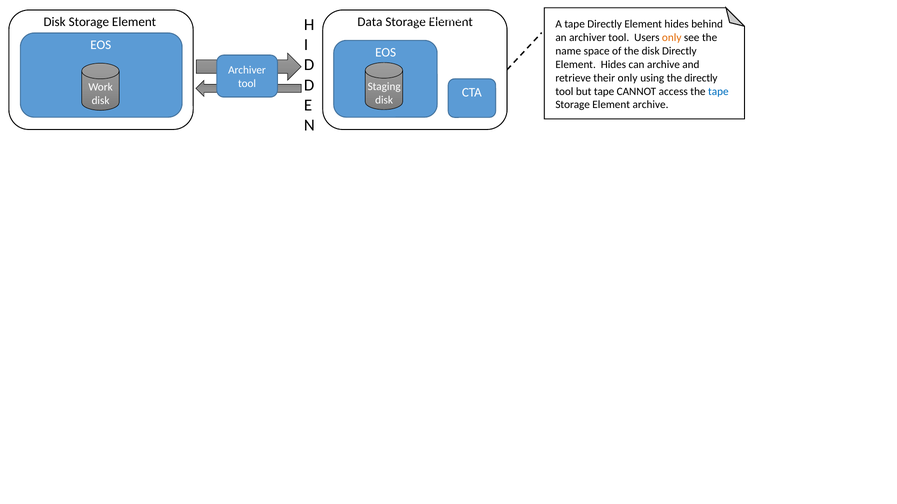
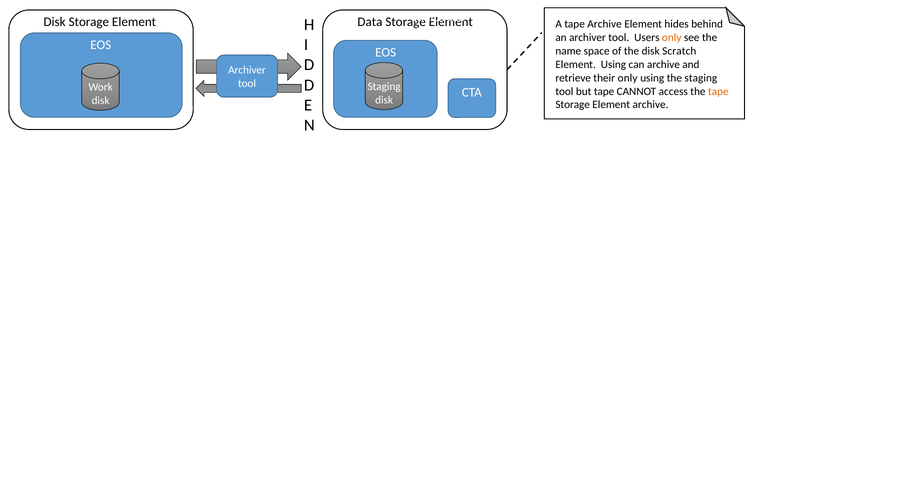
tape Directly: Directly -> Archive
disk Directly: Directly -> Scratch
Hides at (613, 65): Hides -> Using
the directly: directly -> staging
tape at (718, 91) colour: blue -> orange
